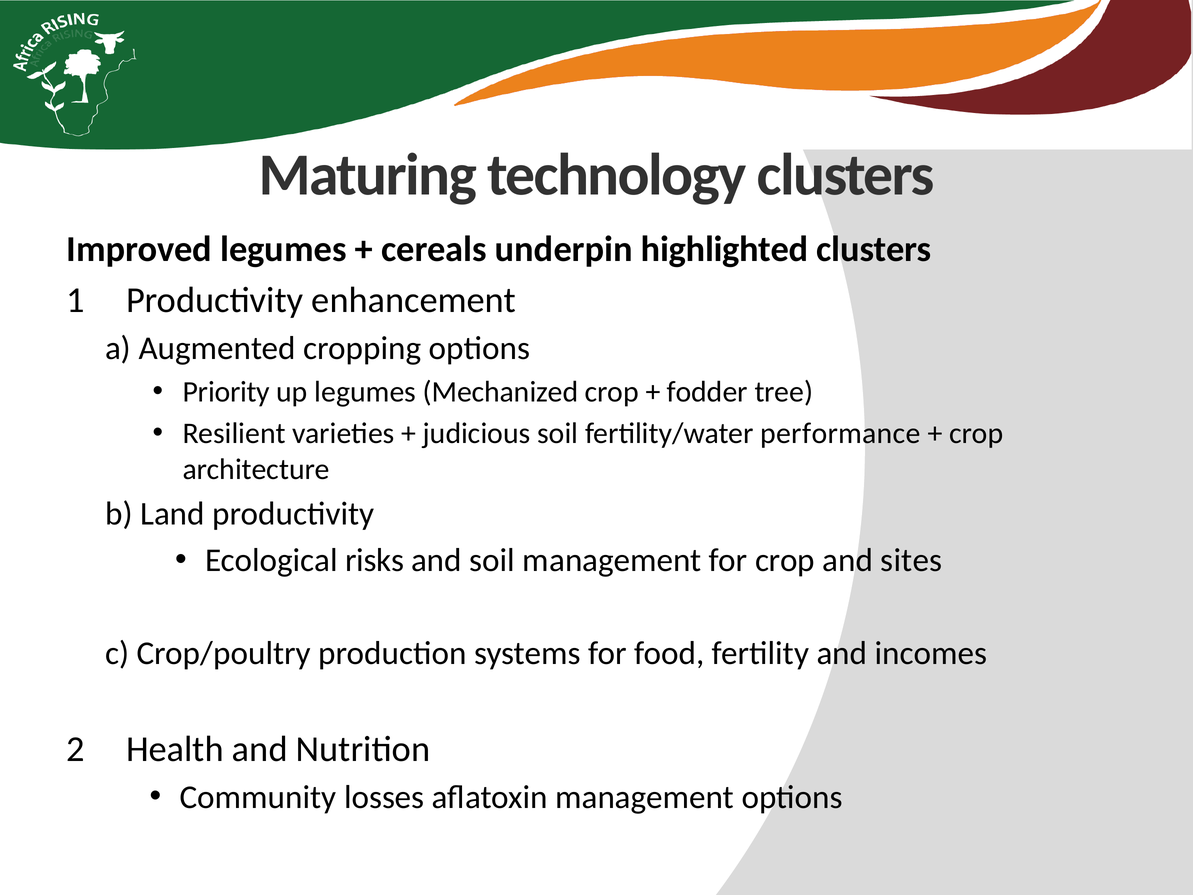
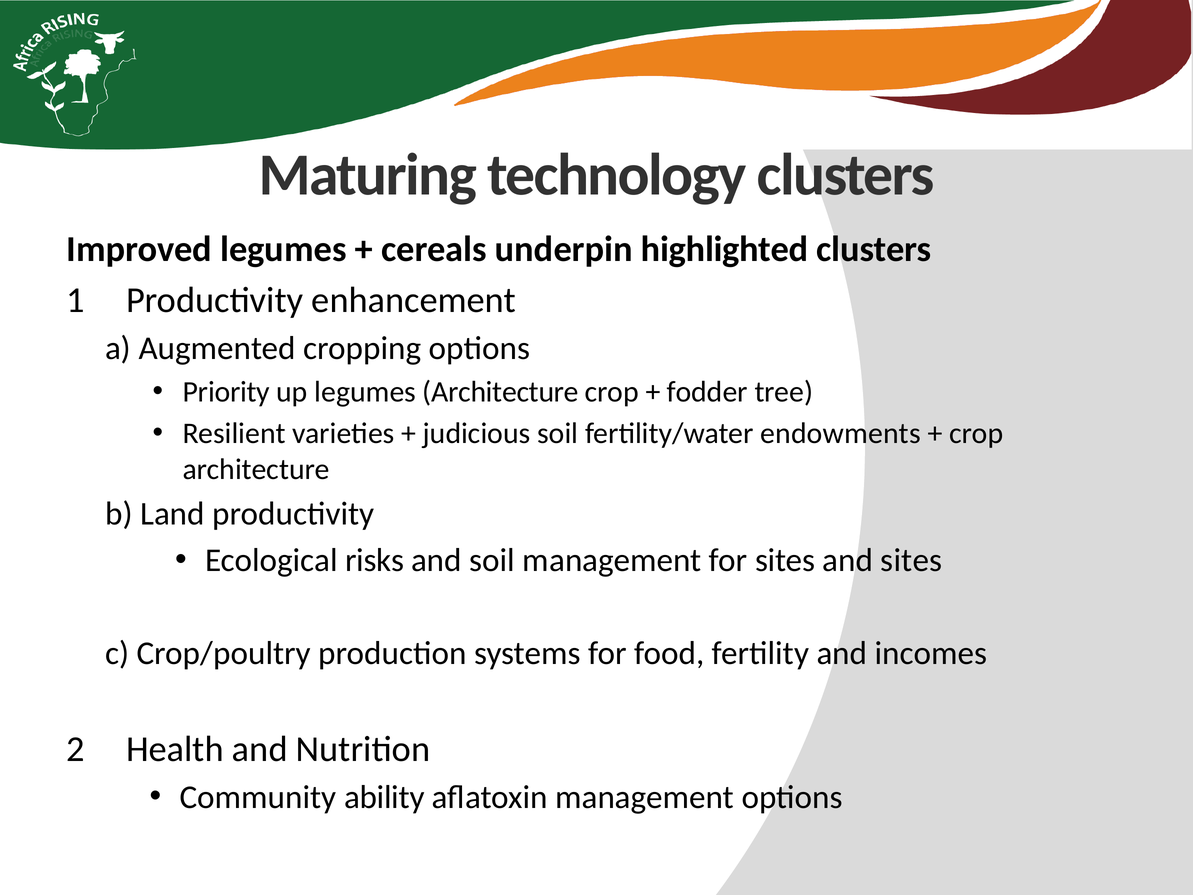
legumes Mechanized: Mechanized -> Architecture
performance: performance -> endowments
for crop: crop -> sites
losses: losses -> ability
